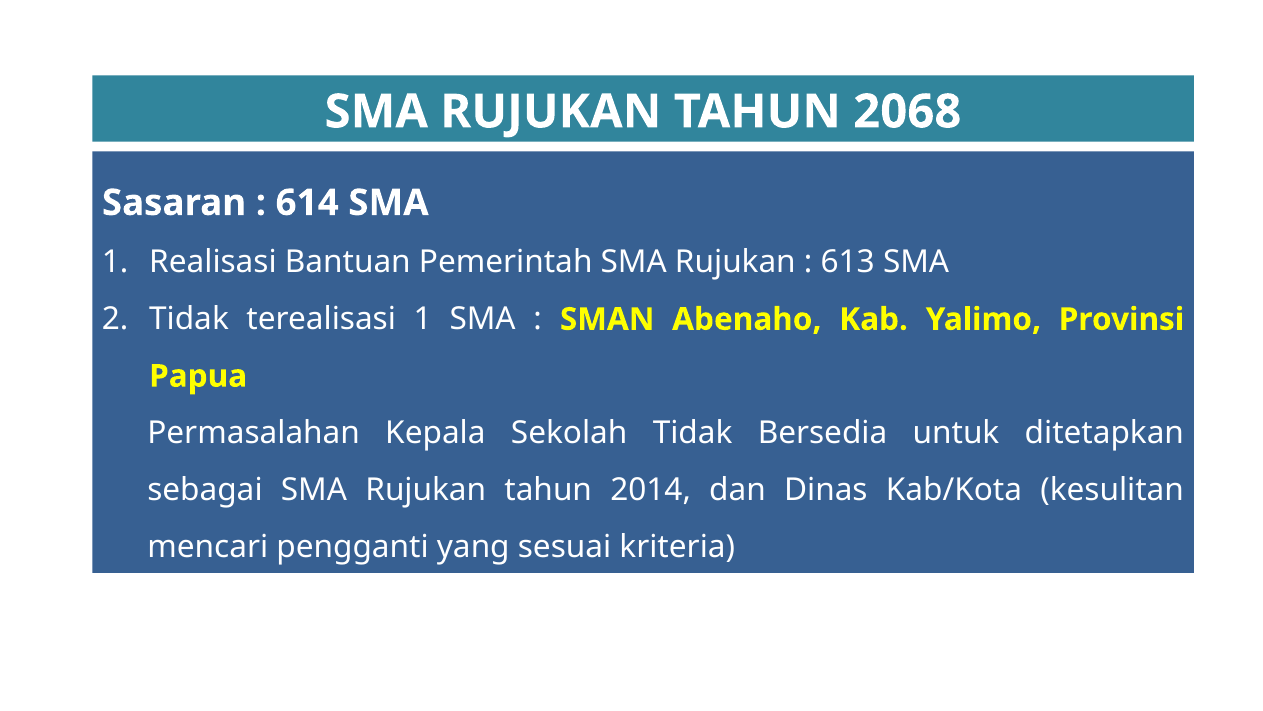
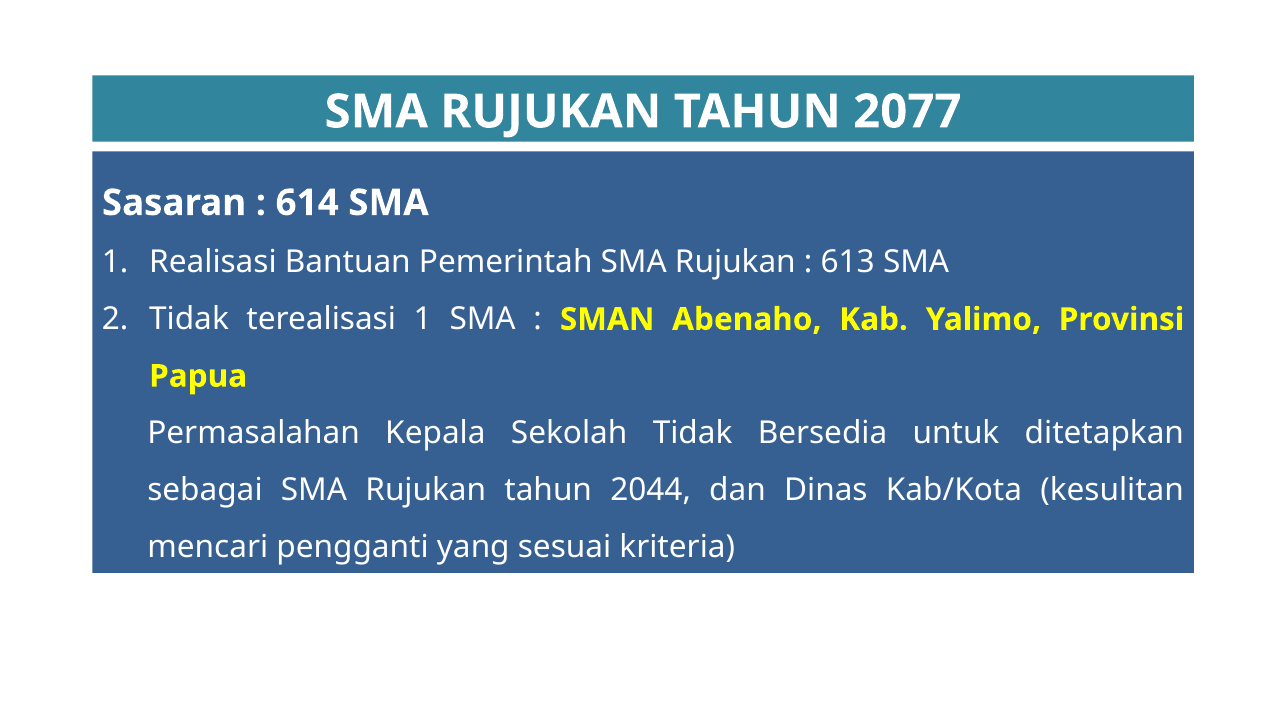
2068: 2068 -> 2077
2014: 2014 -> 2044
